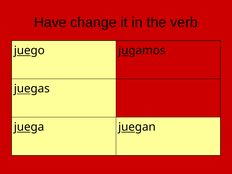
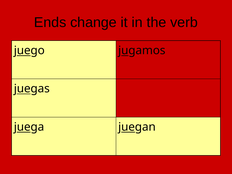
Have: Have -> Ends
